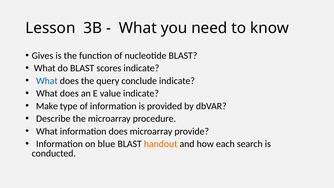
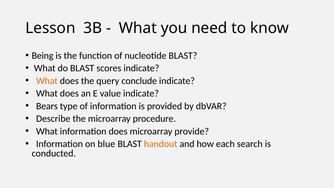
Gives: Gives -> Being
What at (47, 81) colour: blue -> orange
Make: Make -> Bears
